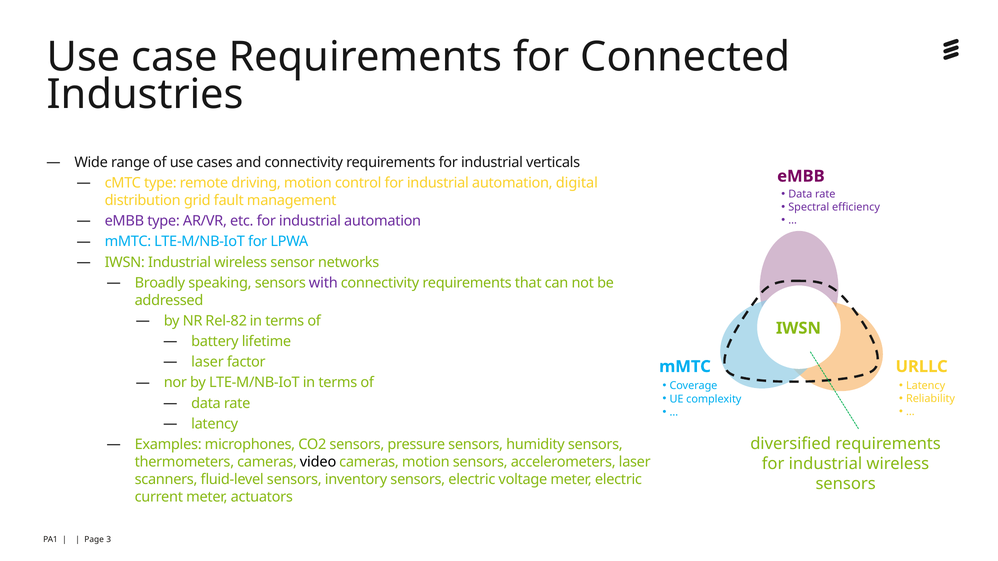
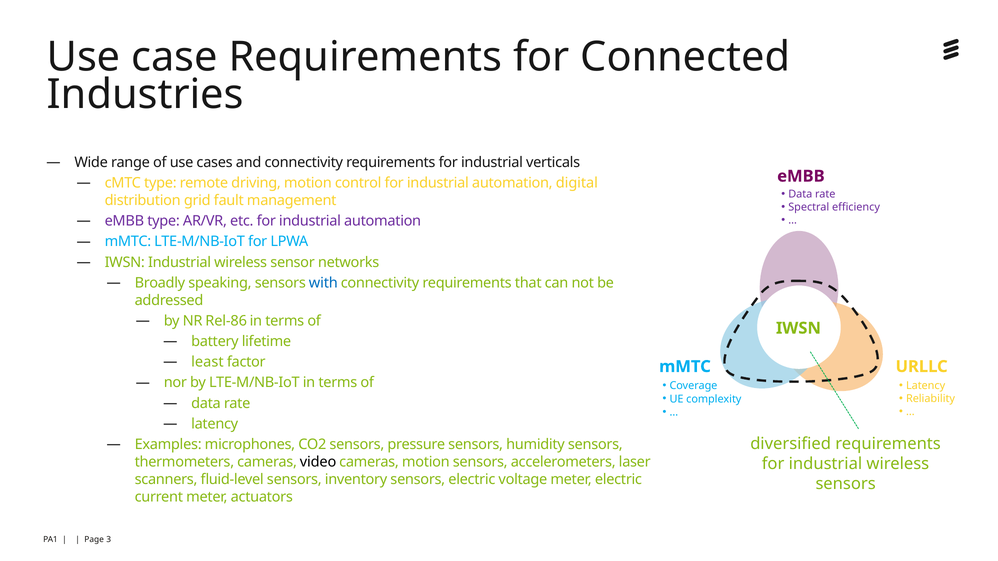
with colour: purple -> blue
Rel-82: Rel-82 -> Rel-86
laser at (208, 362): laser -> least
